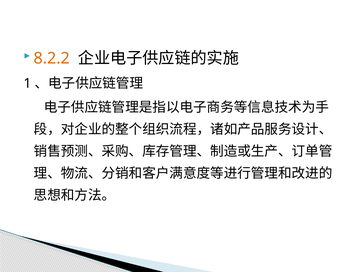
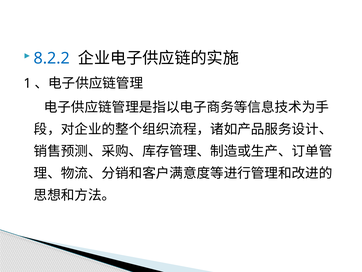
8.2.2 colour: orange -> blue
